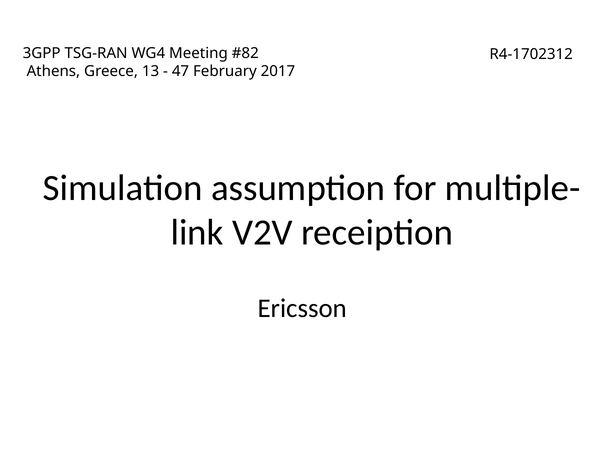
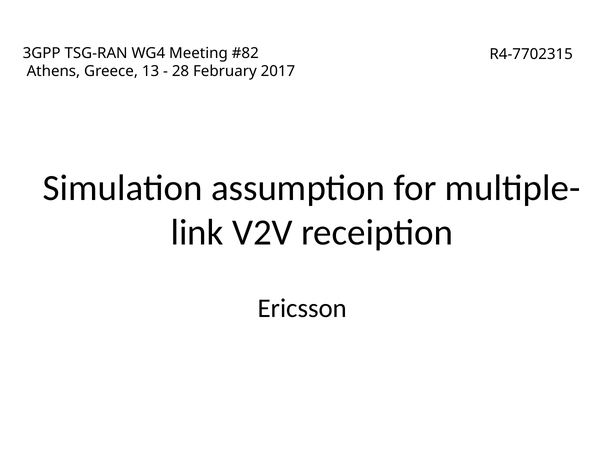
R4-1702312: R4-1702312 -> R4-7702315
47: 47 -> 28
